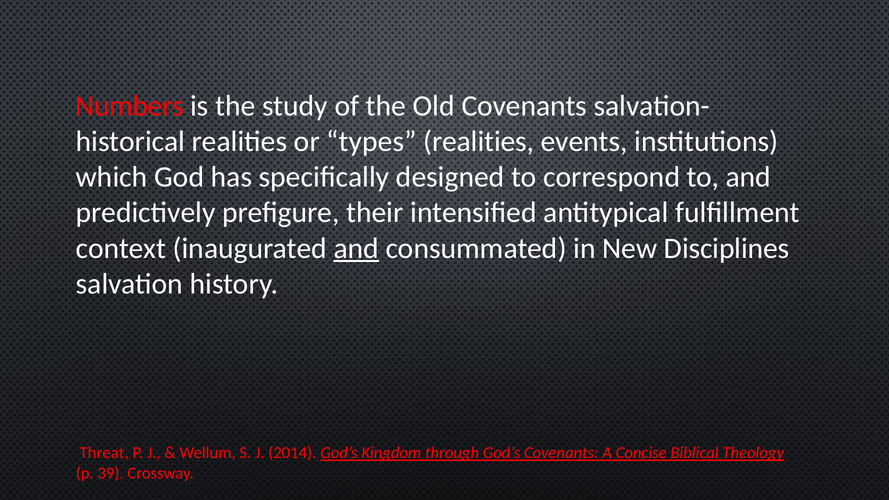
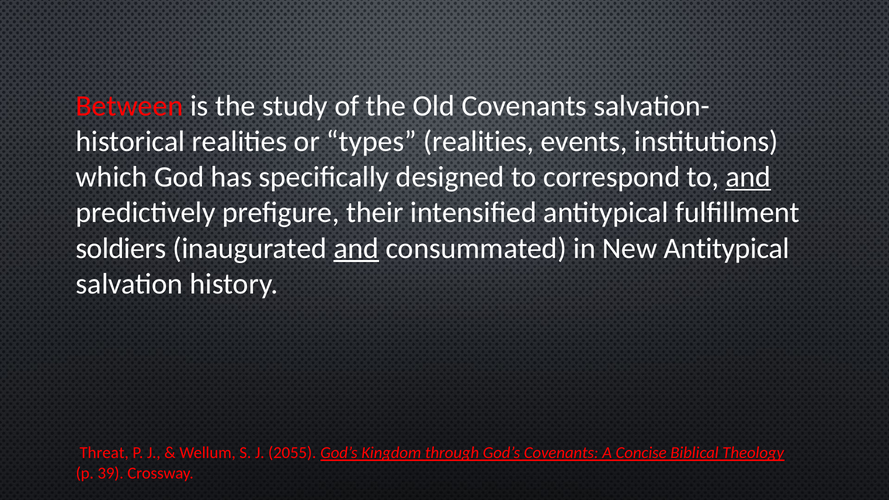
Numbers: Numbers -> Between
and at (748, 177) underline: none -> present
context: context -> soldiers
New Disciplines: Disciplines -> Antitypical
2014: 2014 -> 2055
